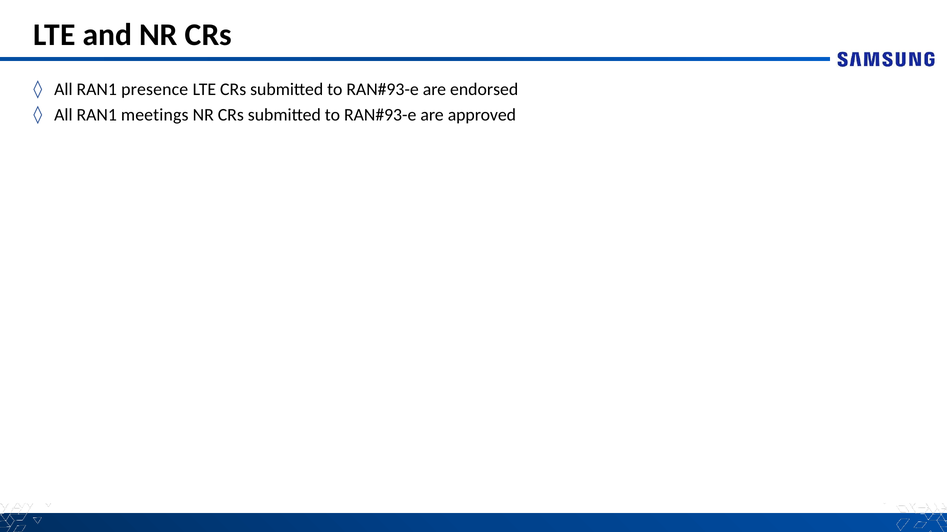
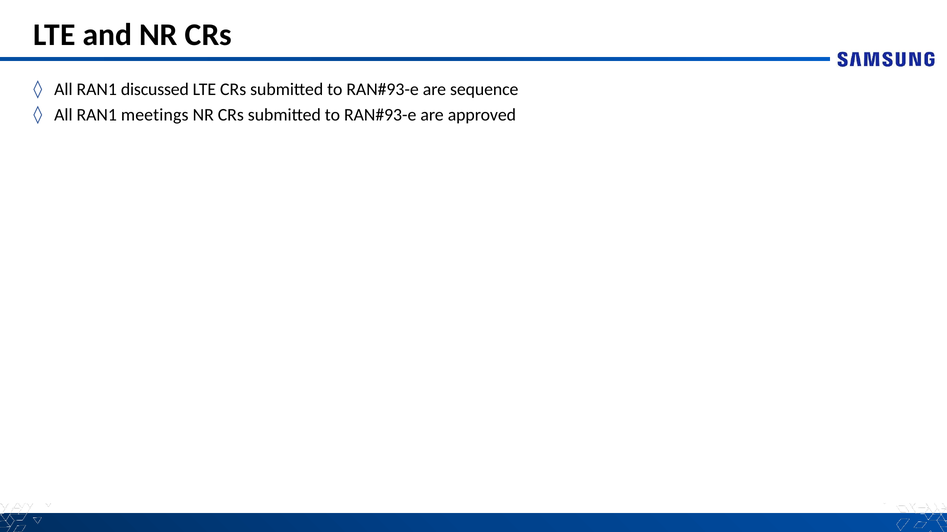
presence: presence -> discussed
endorsed: endorsed -> sequence
